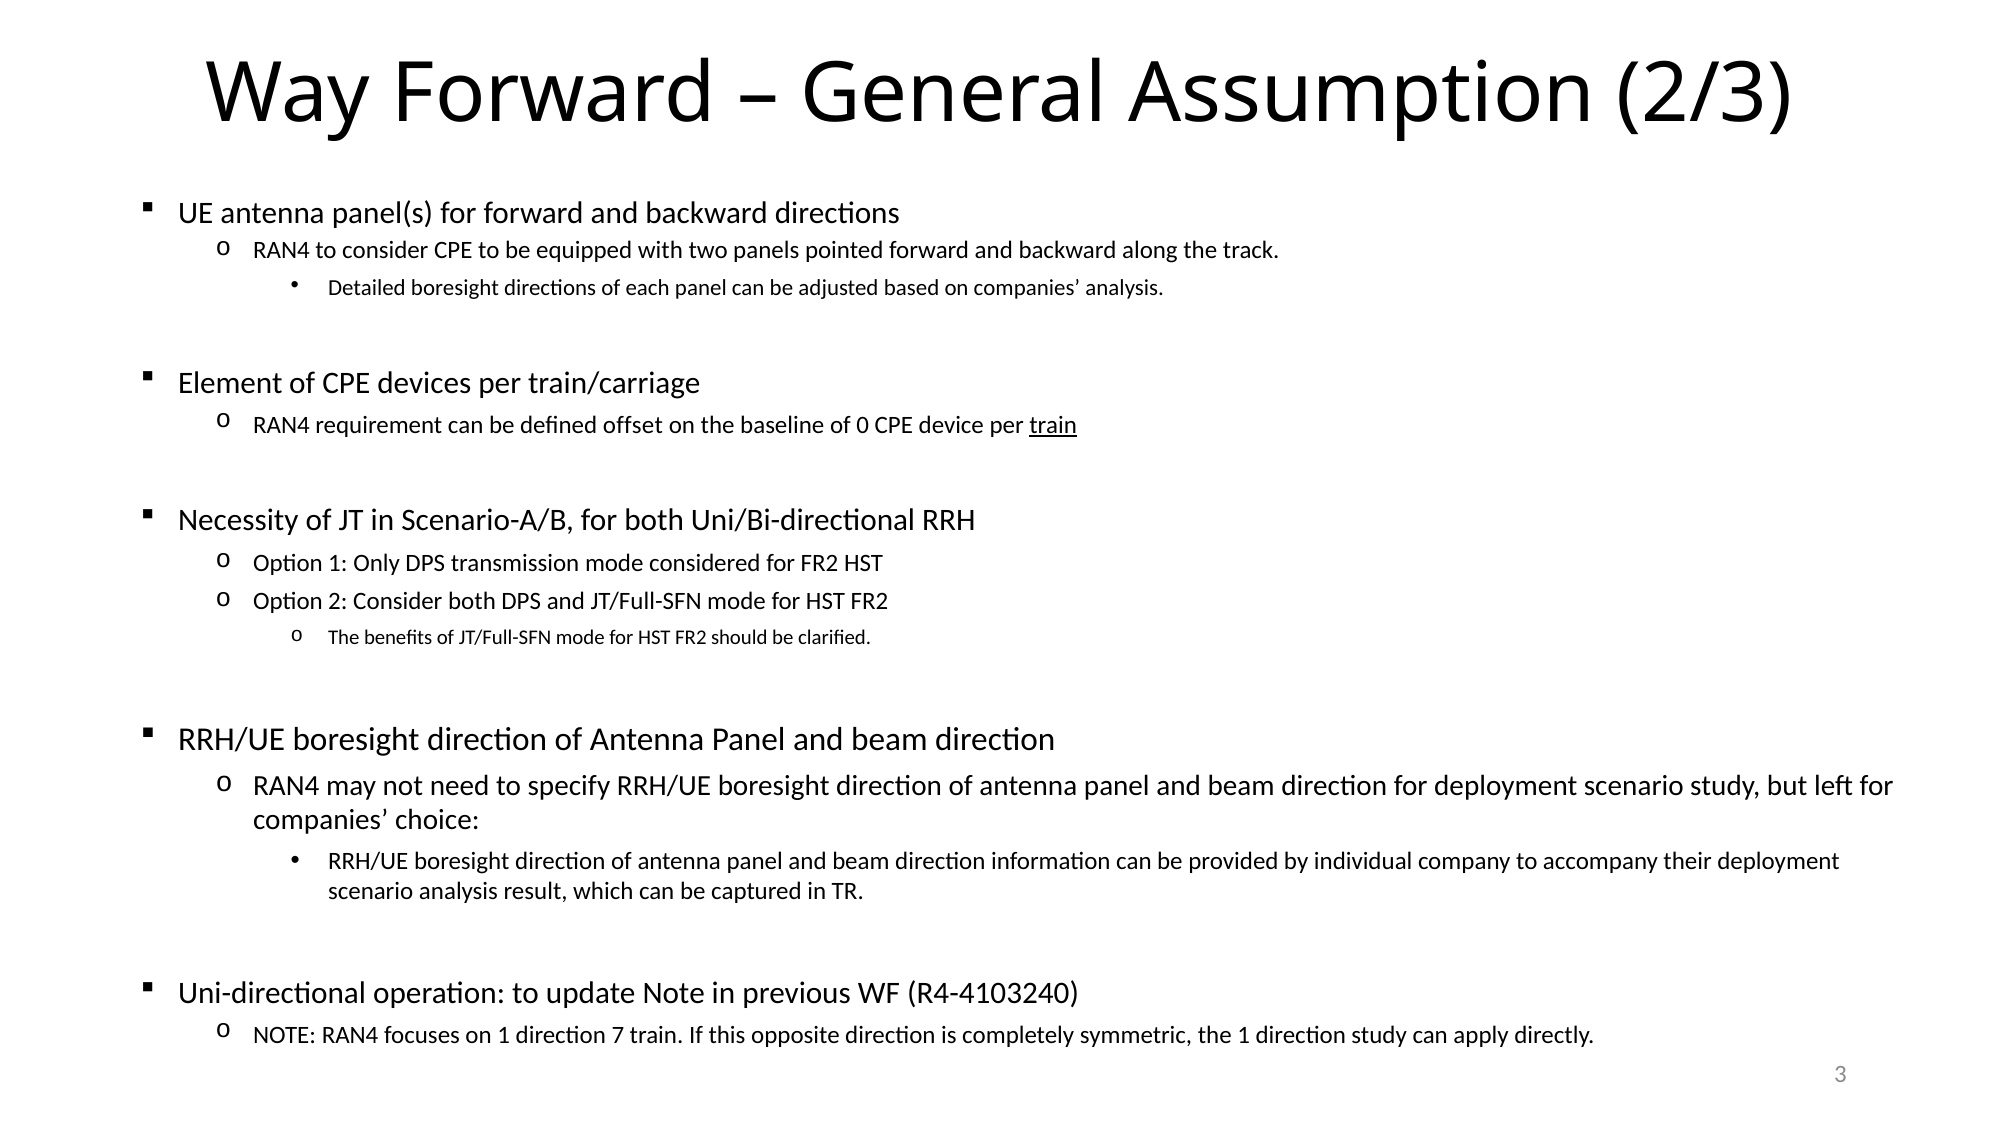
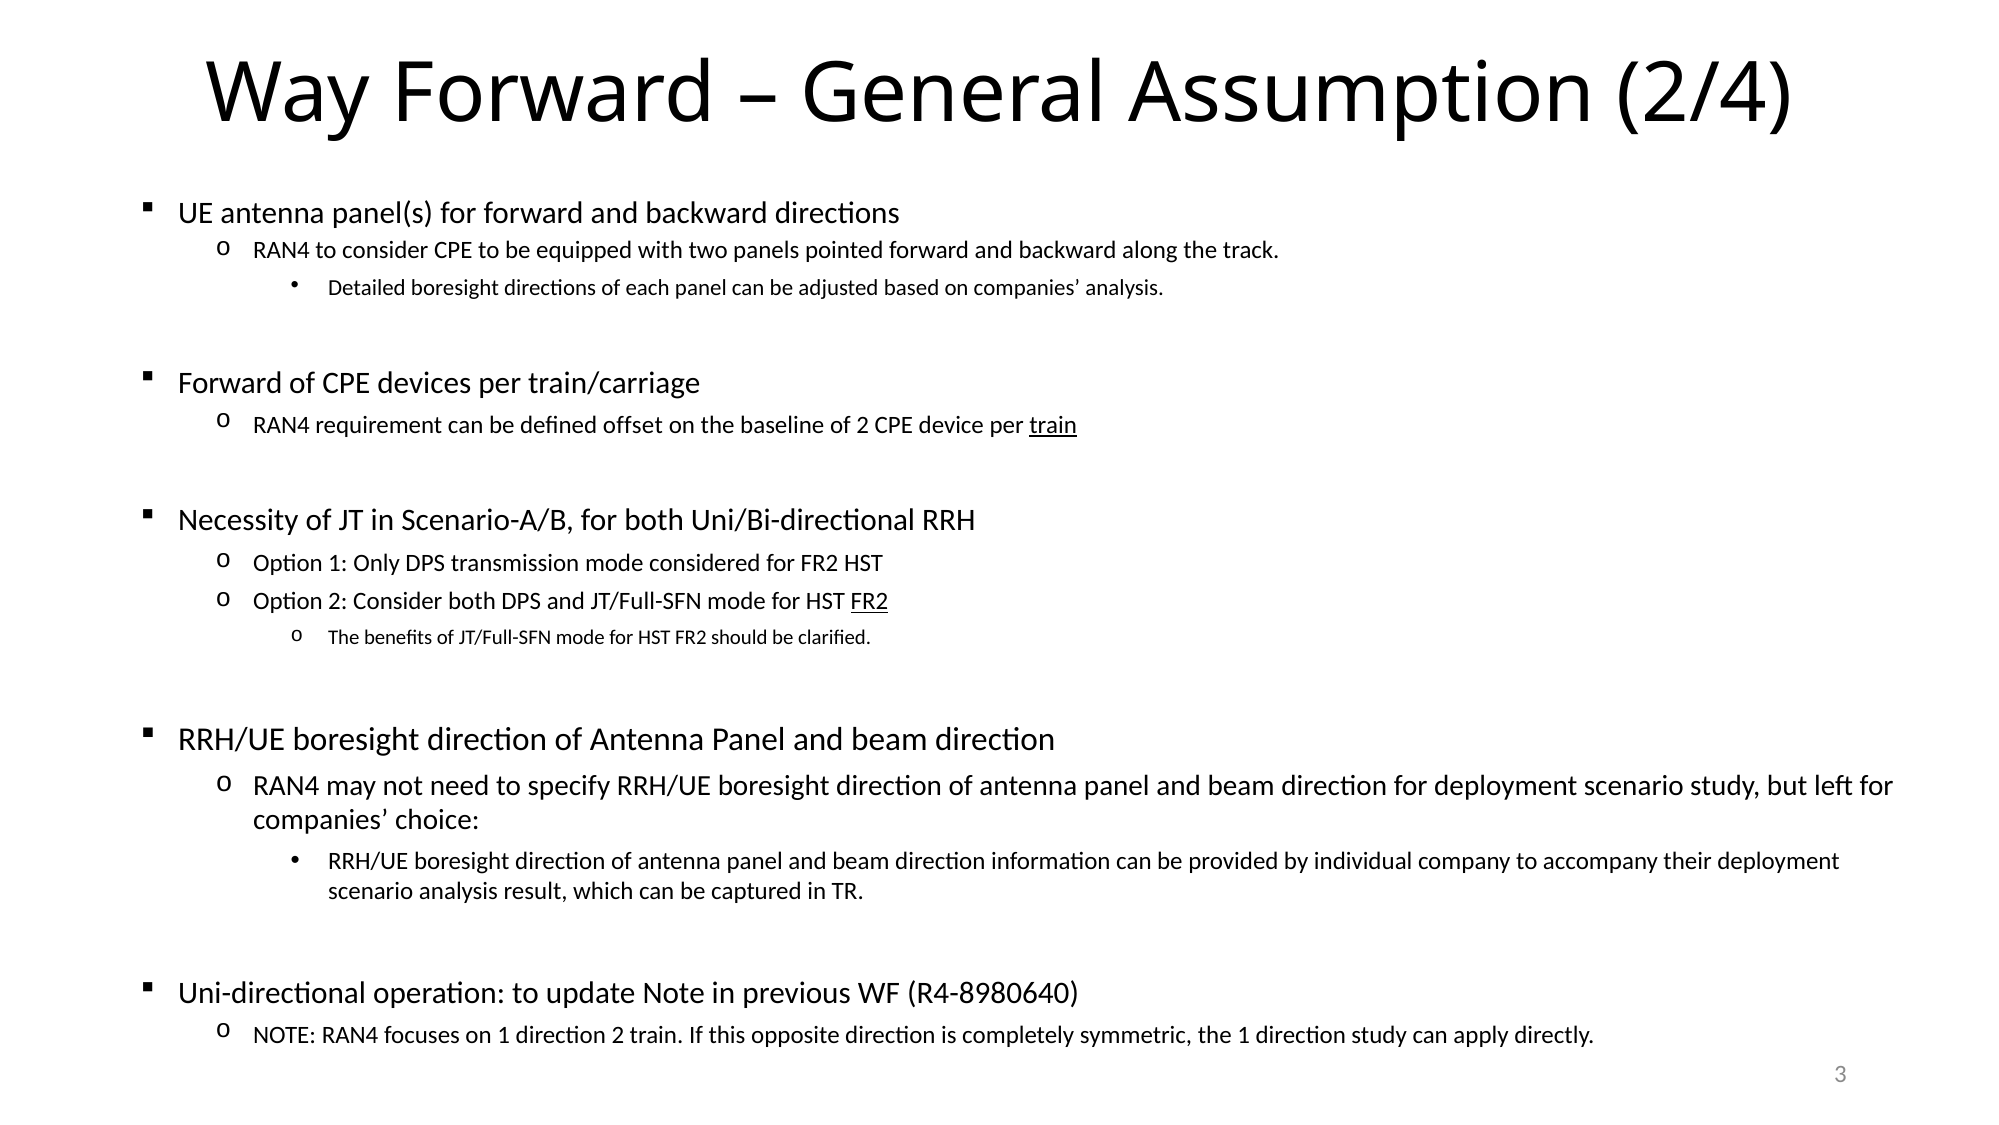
2/3: 2/3 -> 2/4
Element at (230, 383): Element -> Forward
of 0: 0 -> 2
FR2 at (869, 601) underline: none -> present
R4-4103240: R4-4103240 -> R4-8980640
direction 7: 7 -> 2
